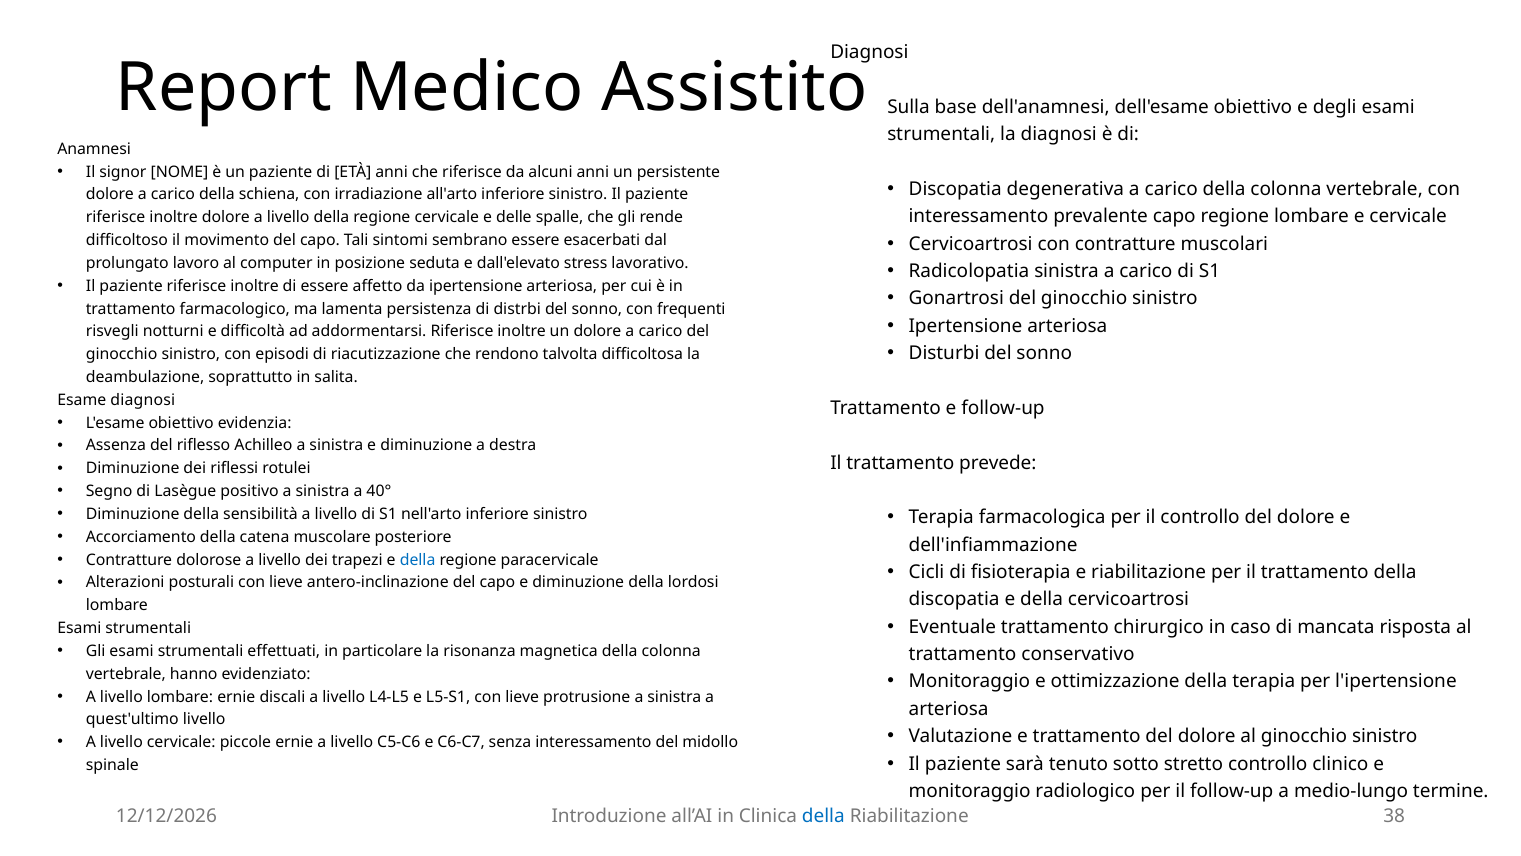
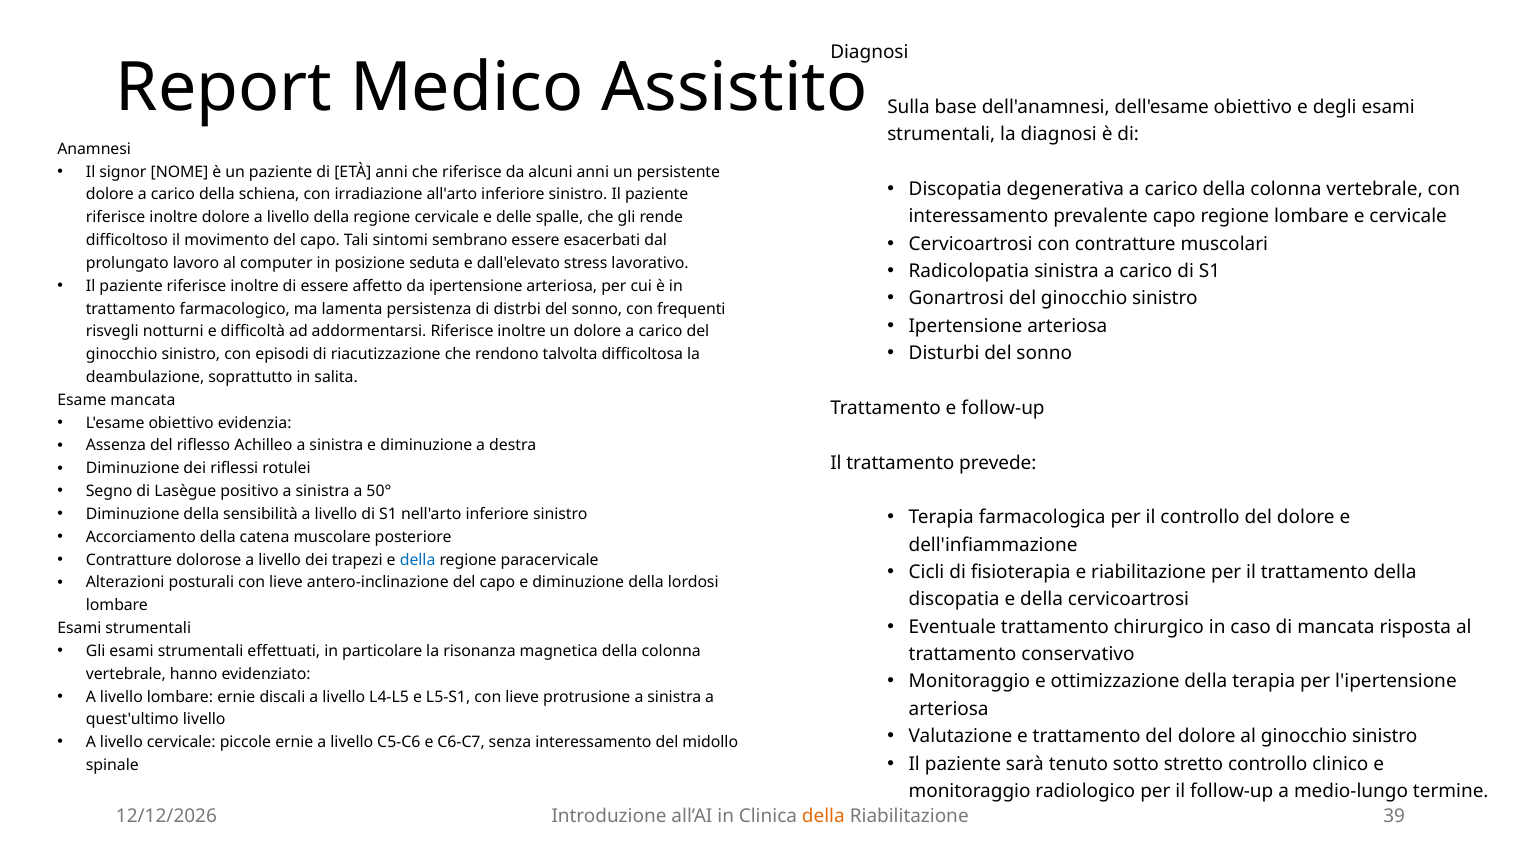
Esame diagnosi: diagnosi -> mancata
40°: 40° -> 50°
della at (823, 816) colour: blue -> orange
38: 38 -> 39
